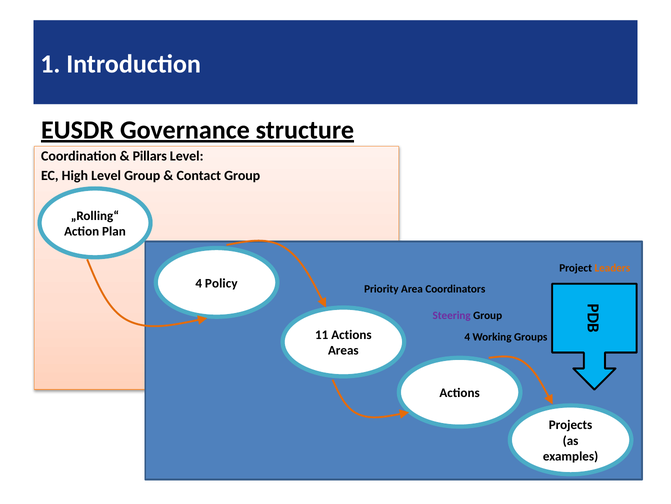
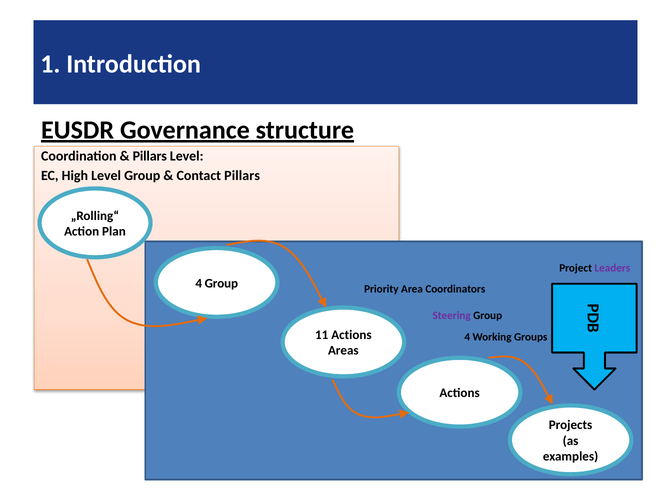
Contact Group: Group -> Pillars
Leaders colour: orange -> purple
4 Policy: Policy -> Group
